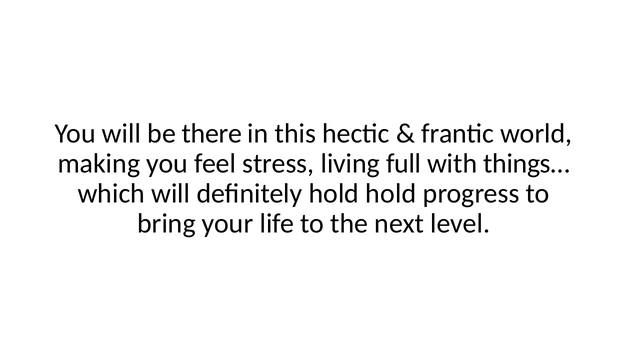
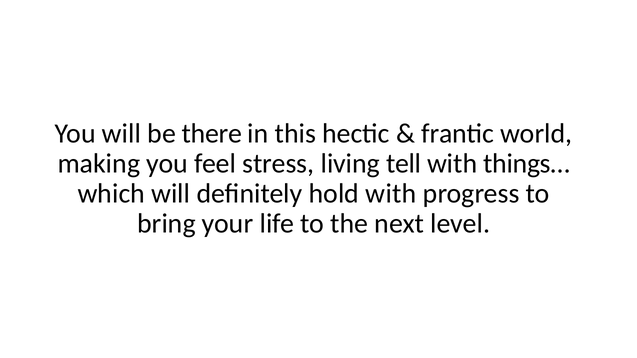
full: full -> tell
hold hold: hold -> with
